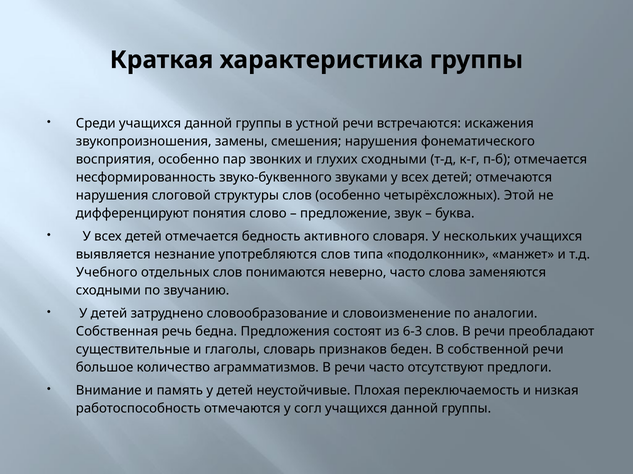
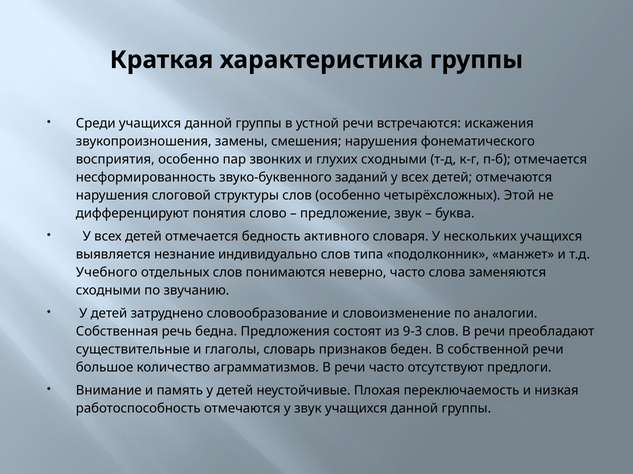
звуками: звуками -> заданий
употребляются: употребляются -> индивидуально
6-3: 6-3 -> 9-3
у согл: согл -> звук
